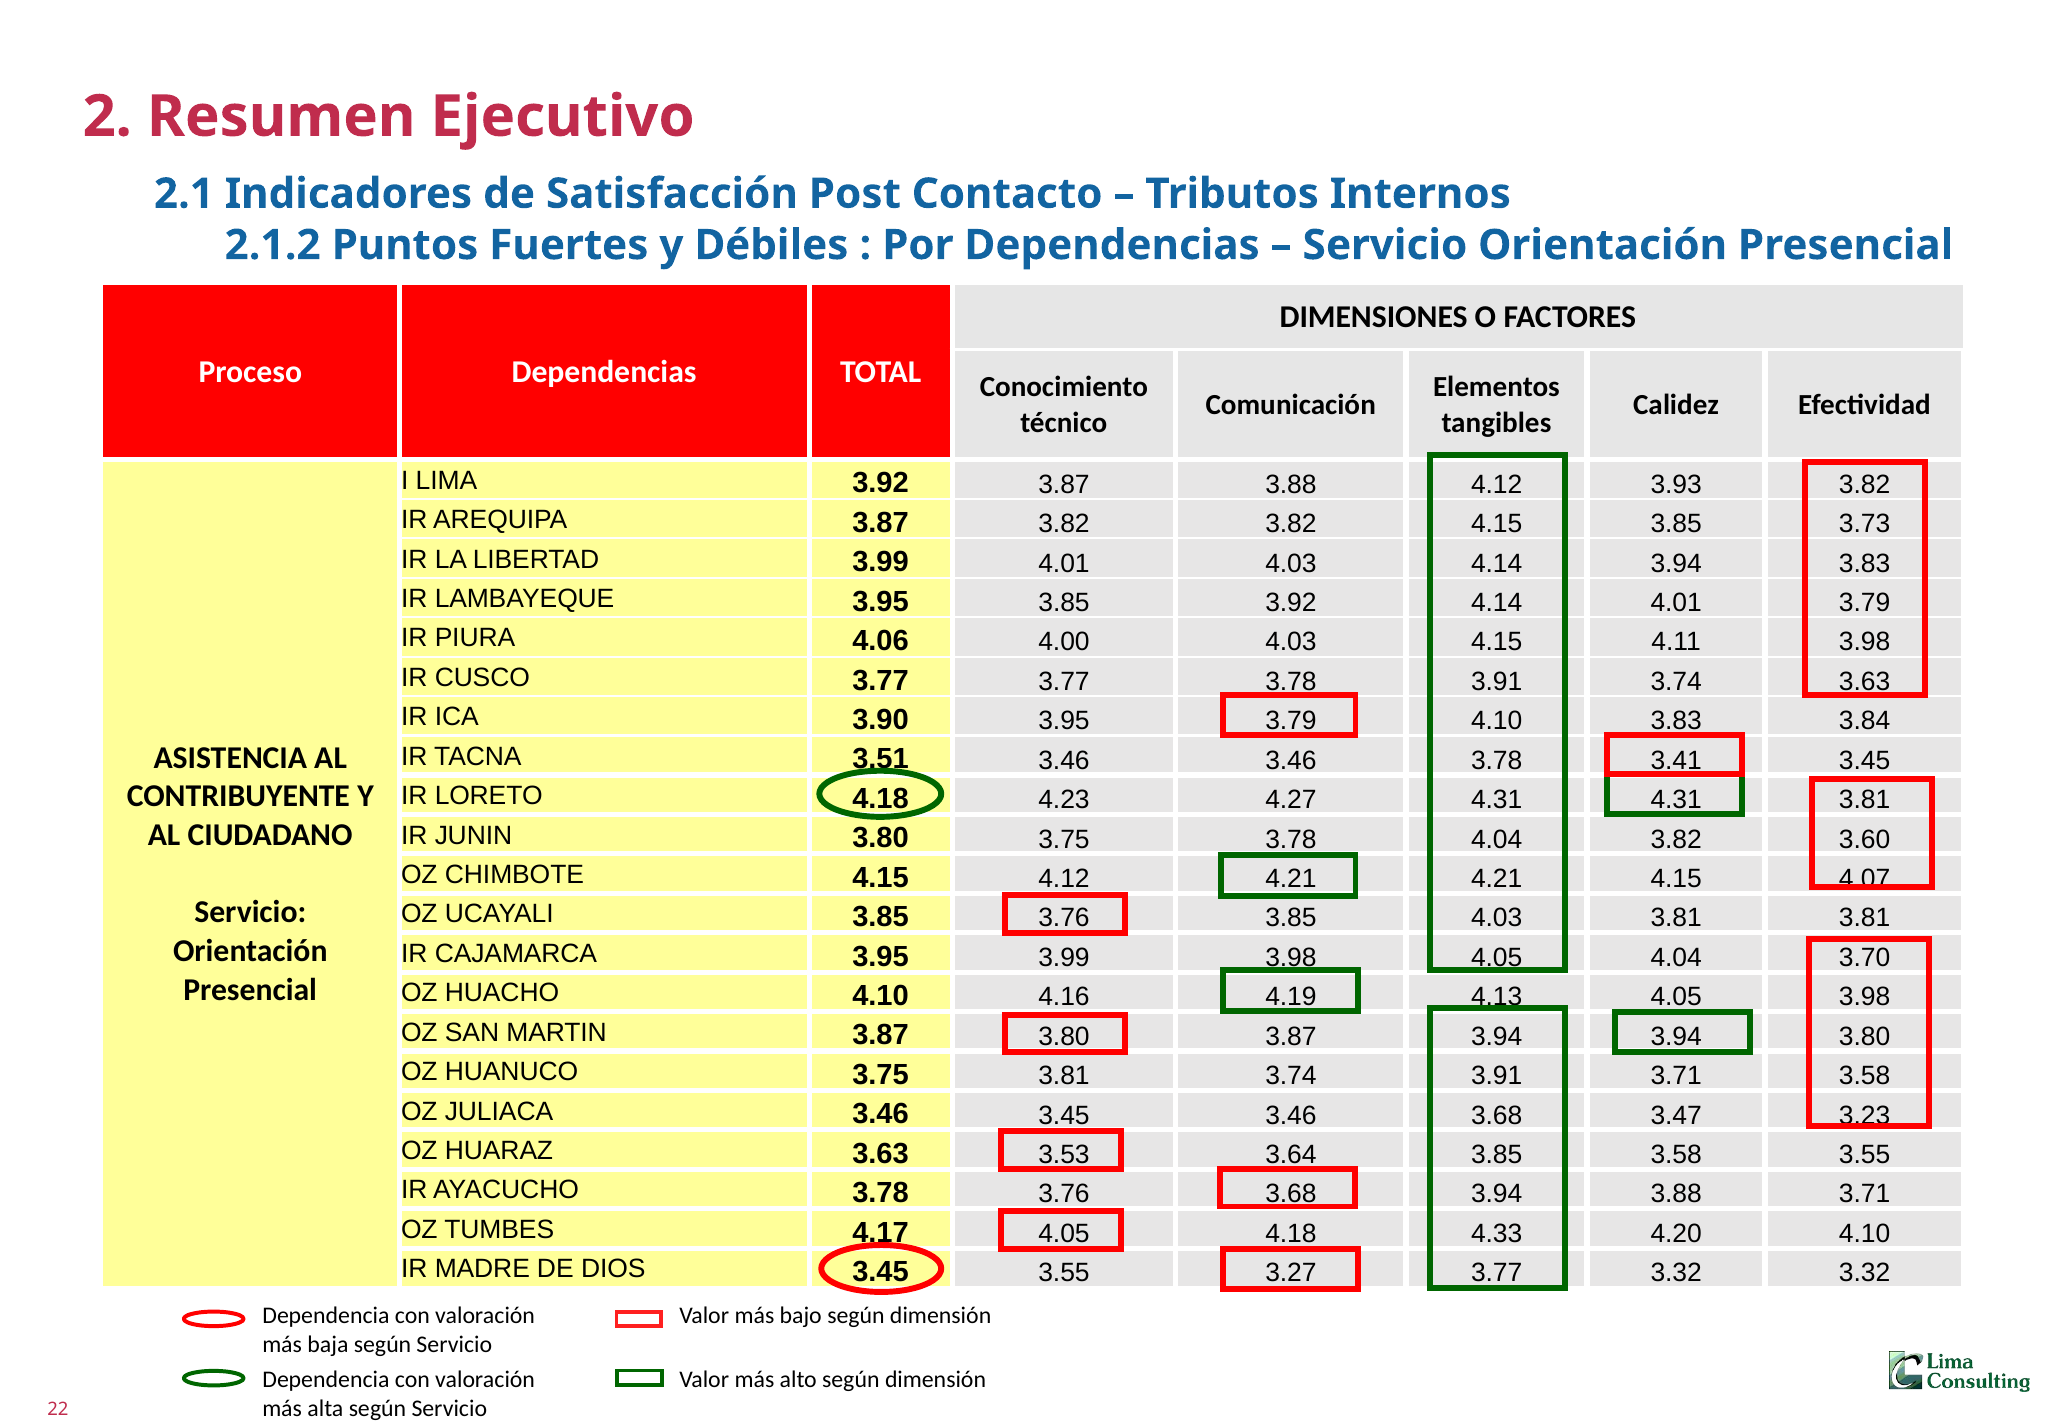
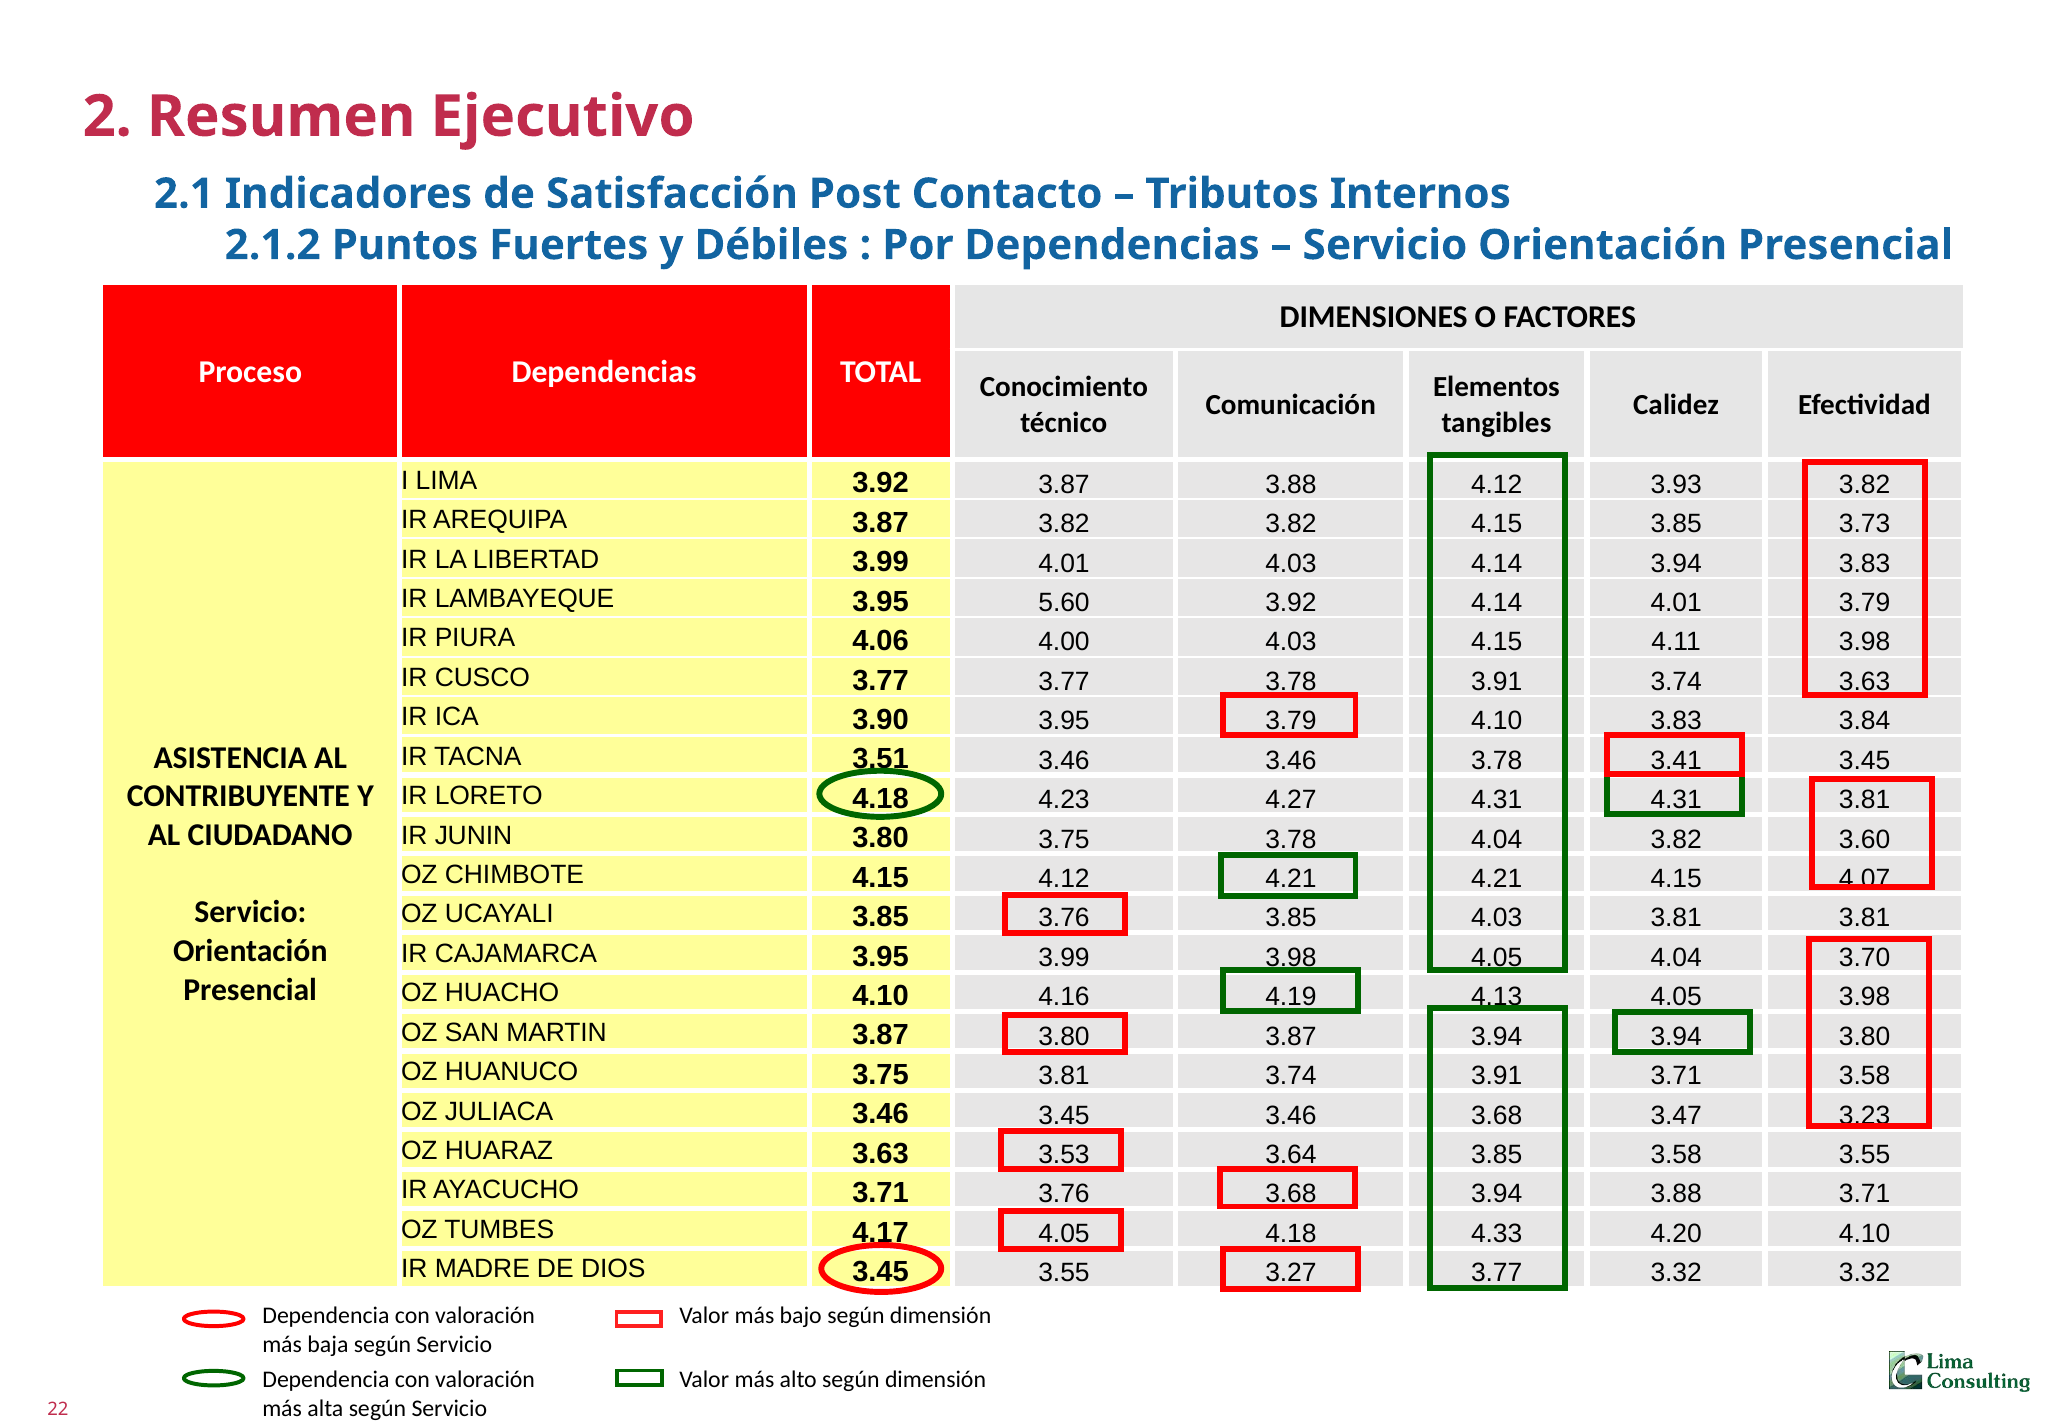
3.95 3.85: 3.85 -> 5.60
AYACUCHO 3.78: 3.78 -> 3.71
